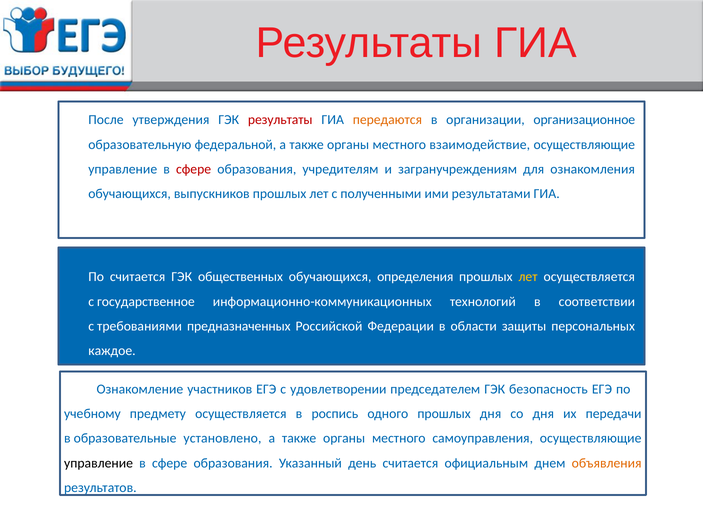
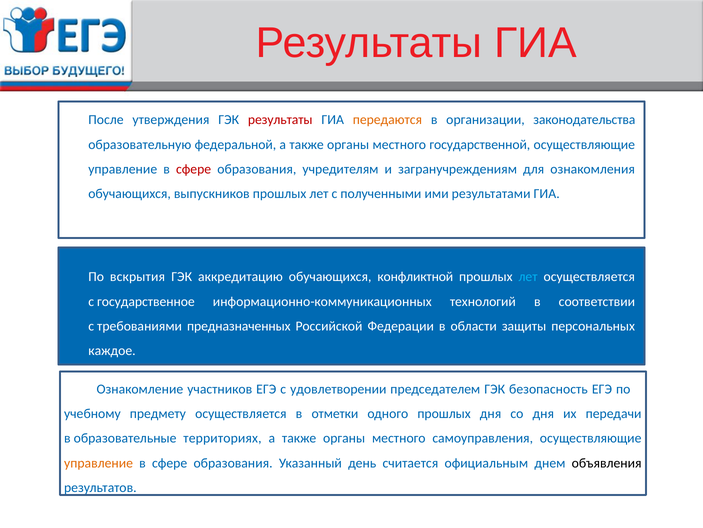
организационное: организационное -> законодательства
взаимодействие: взаимодействие -> государственной
По считается: считается -> вскрытия
общественных: общественных -> аккредитацию
определения: определения -> конфликтной
лет at (528, 276) colour: yellow -> light blue
роспись: роспись -> отметки
установлено: установлено -> территориях
управление at (99, 462) colour: black -> orange
объявления colour: orange -> black
